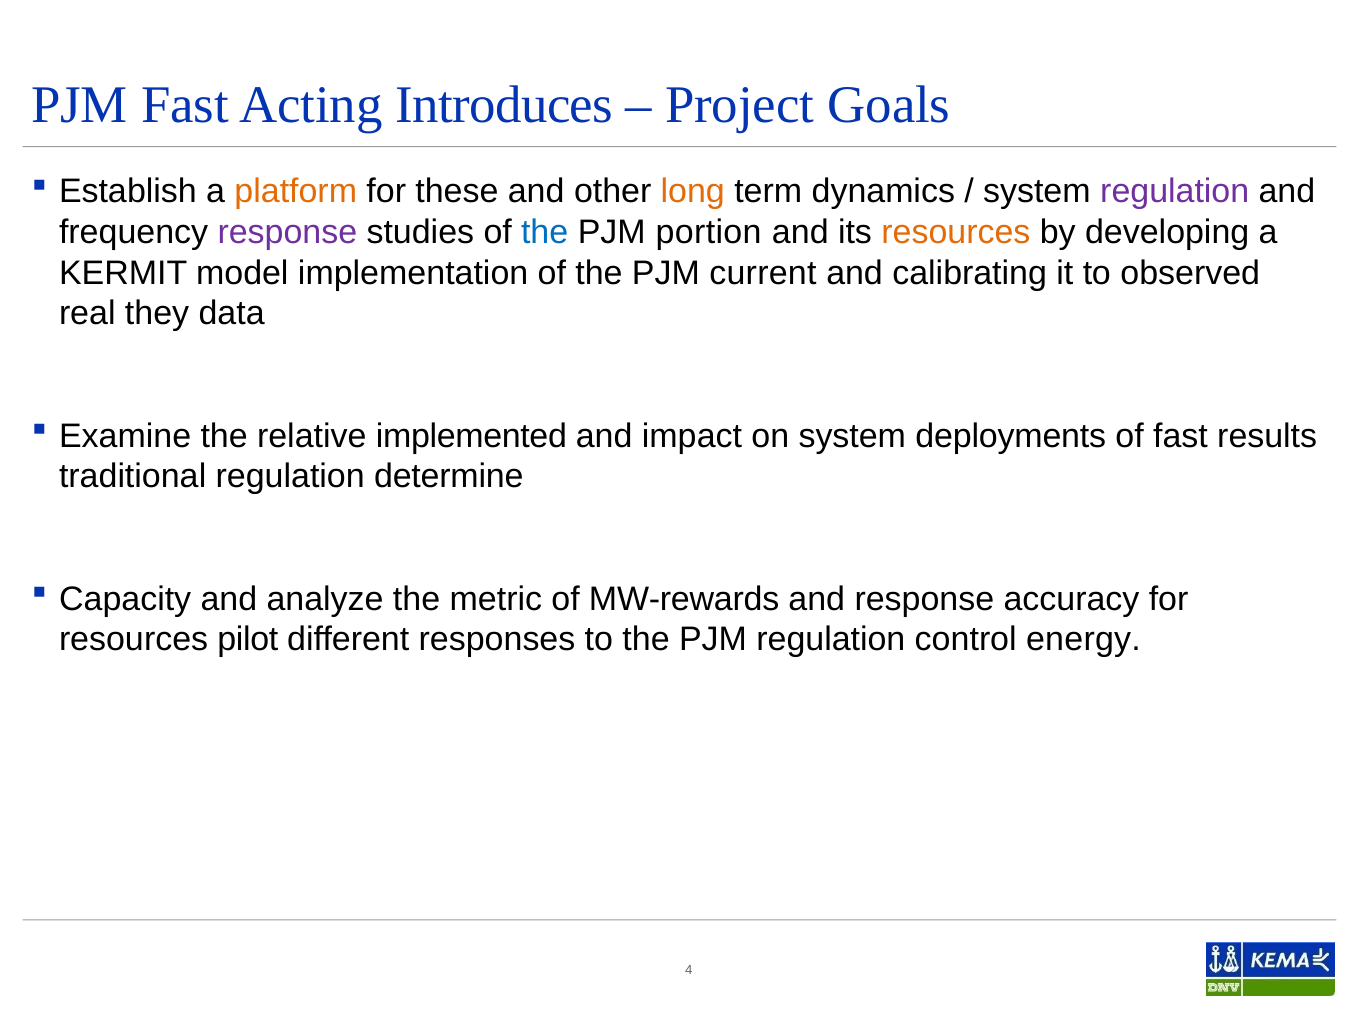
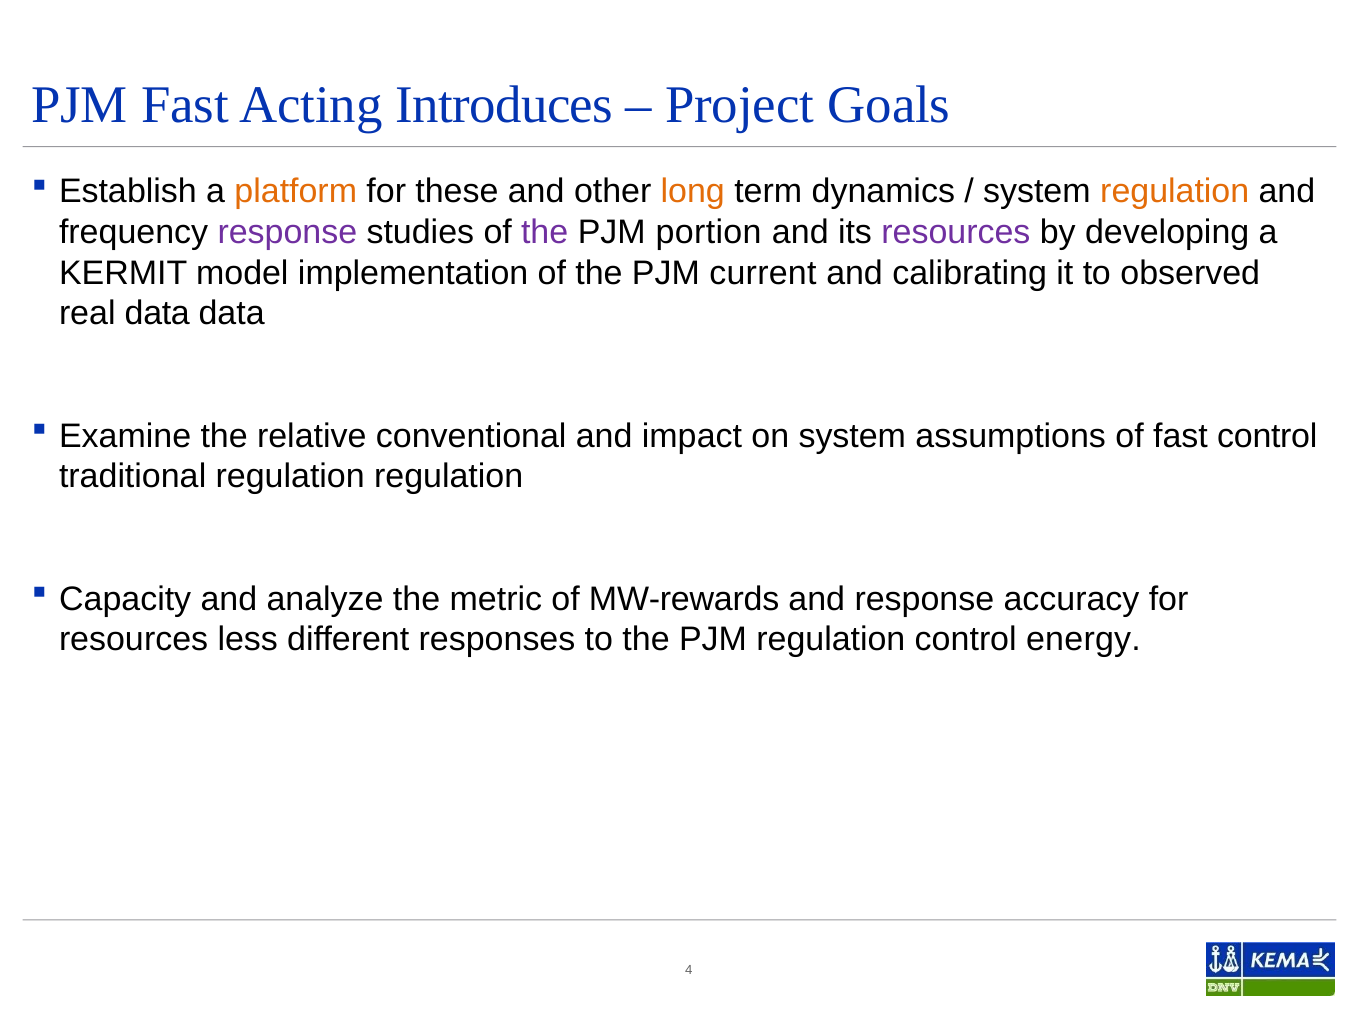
regulation at (1175, 191) colour: purple -> orange
the at (545, 232) colour: blue -> purple
resources at (956, 232) colour: orange -> purple
real they: they -> data
implemented: implemented -> conventional
deployments: deployments -> assumptions
fast results: results -> control
regulation determine: determine -> regulation
pilot: pilot -> less
